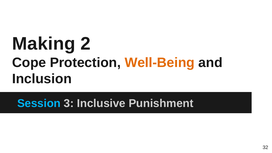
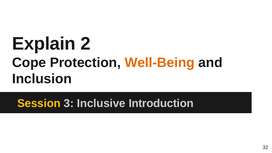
Making: Making -> Explain
Session colour: light blue -> yellow
Punishment: Punishment -> Introduction
